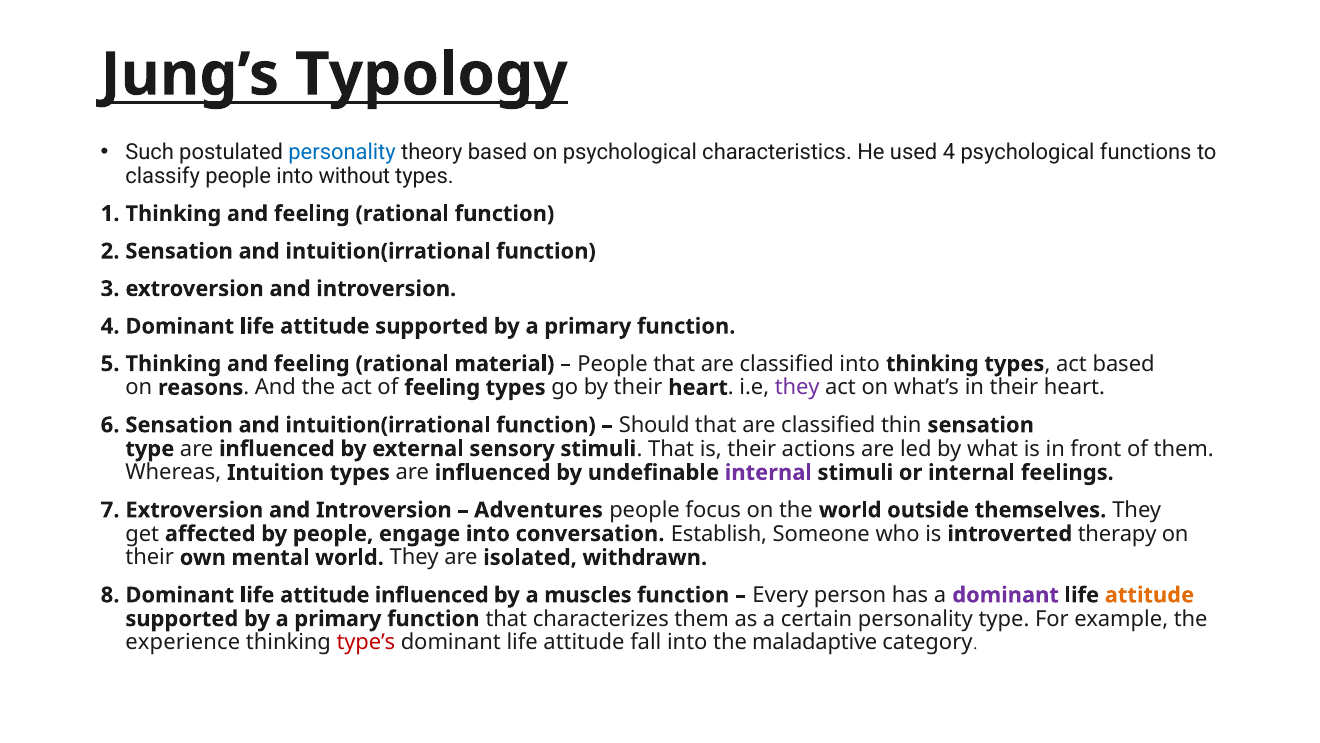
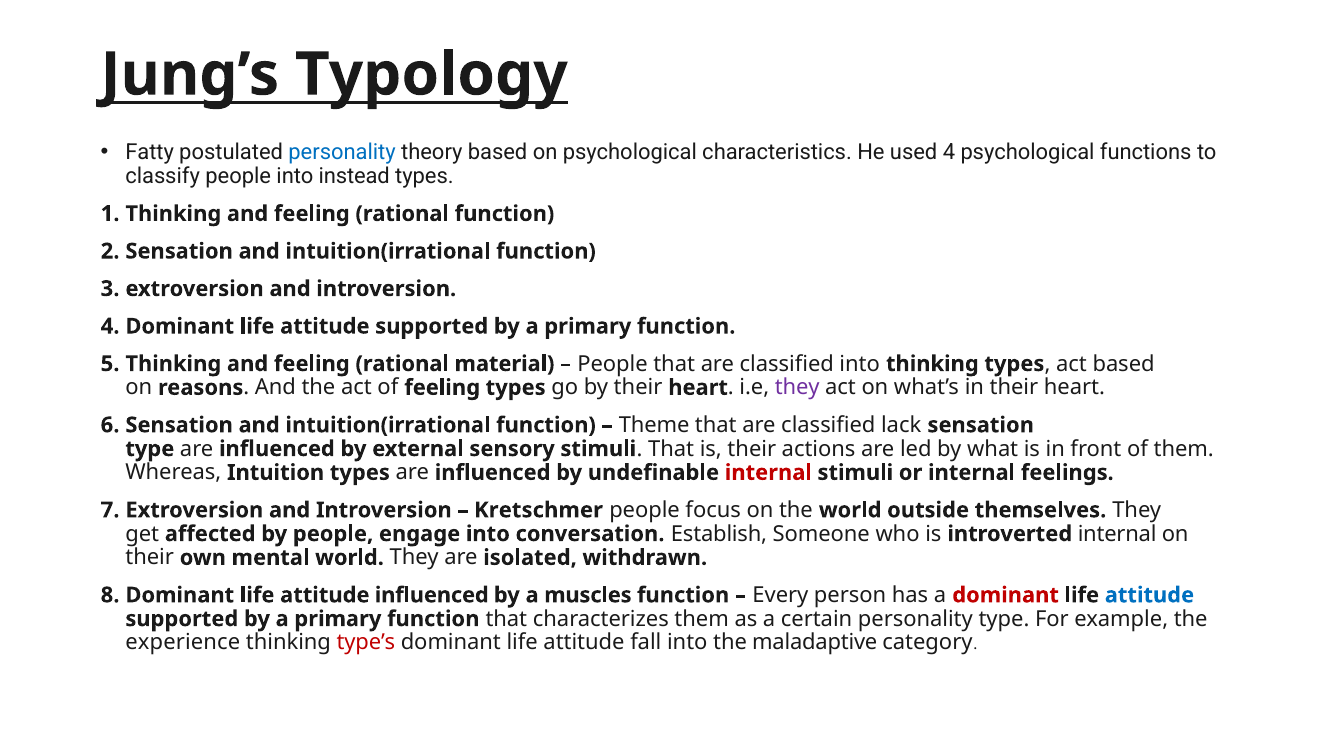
Such: Such -> Fatty
without: without -> instead
Should: Should -> Theme
thin: thin -> lack
internal at (768, 472) colour: purple -> red
Adventures: Adventures -> Kretschmer
introverted therapy: therapy -> internal
dominant at (1006, 595) colour: purple -> red
attitude at (1149, 595) colour: orange -> blue
